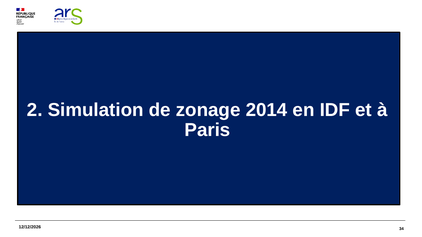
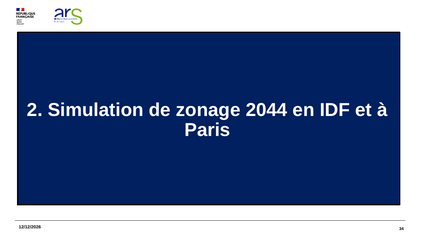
2014: 2014 -> 2044
